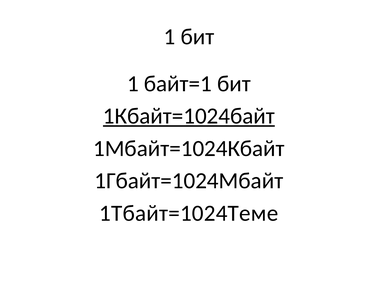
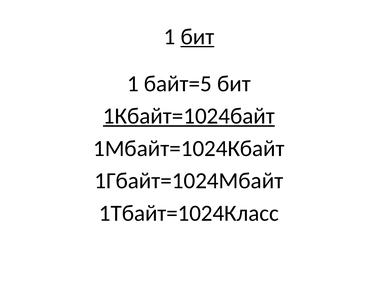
бит at (197, 37) underline: none -> present
байт=1: байт=1 -> байт=5
1Тбайт=1024Теме: 1Тбайт=1024Теме -> 1Тбайт=1024Класс
